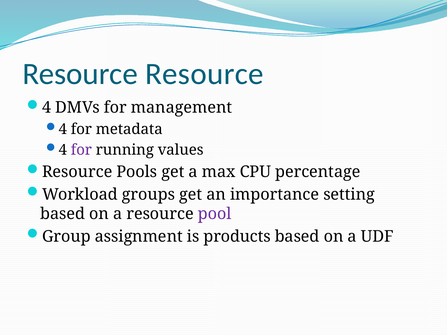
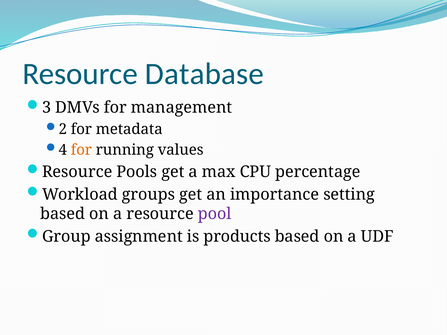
Resource Resource: Resource -> Database
4 at (47, 108): 4 -> 3
4 at (63, 129): 4 -> 2
for at (81, 150) colour: purple -> orange
